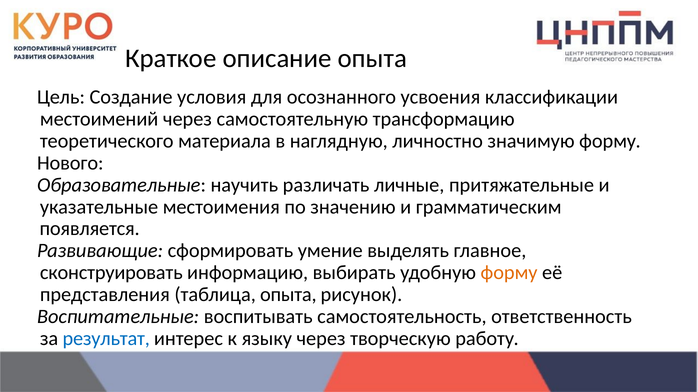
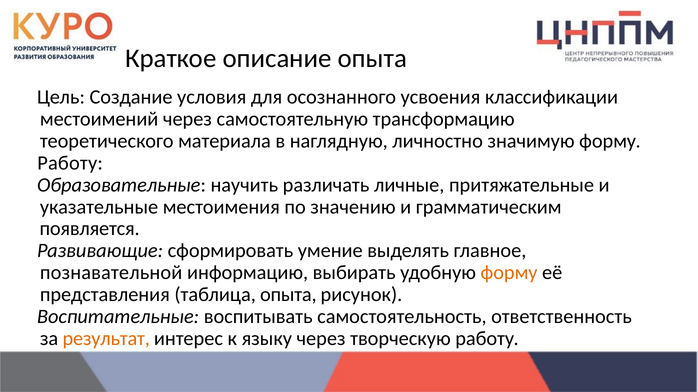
Нового at (70, 163): Нового -> Работу
сконструировать: сконструировать -> познавательной
результат colour: blue -> orange
